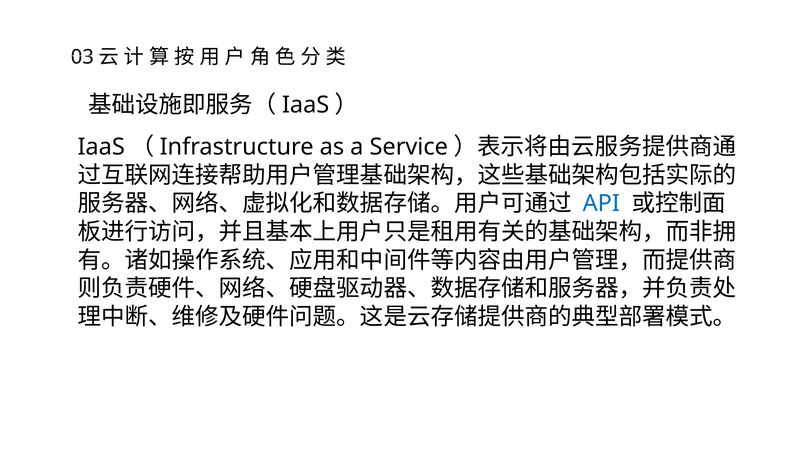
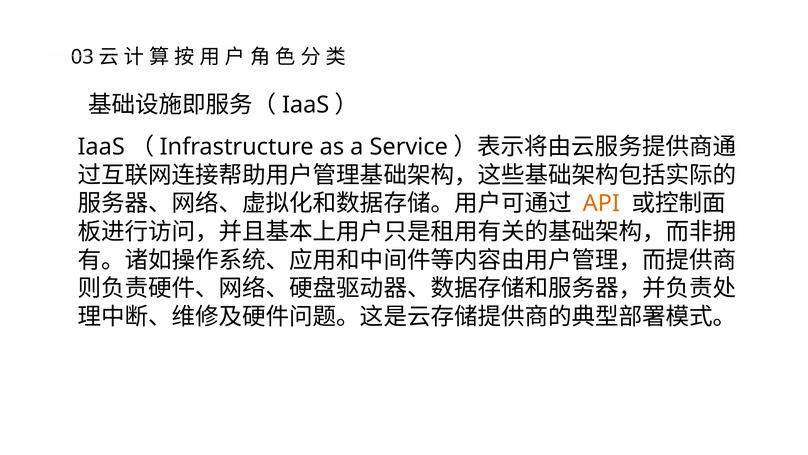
API colour: blue -> orange
